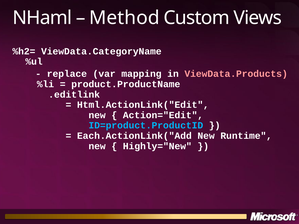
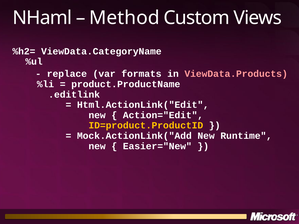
mapping: mapping -> formats
ID=product.ProductID colour: light blue -> yellow
Each.ActionLink("Add: Each.ActionLink("Add -> Mock.ActionLink("Add
Highly="New: Highly="New -> Easier="New
